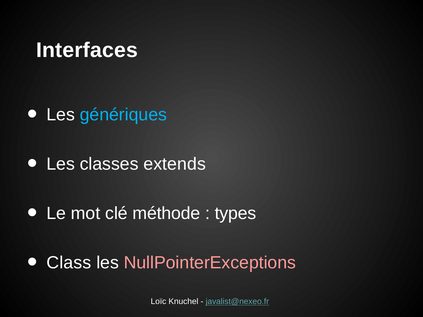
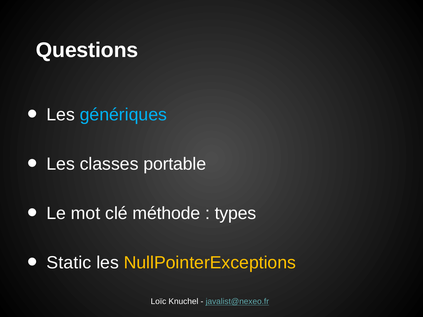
Interfaces: Interfaces -> Questions
extends: extends -> portable
Class: Class -> Static
NullPointerExceptions colour: pink -> yellow
